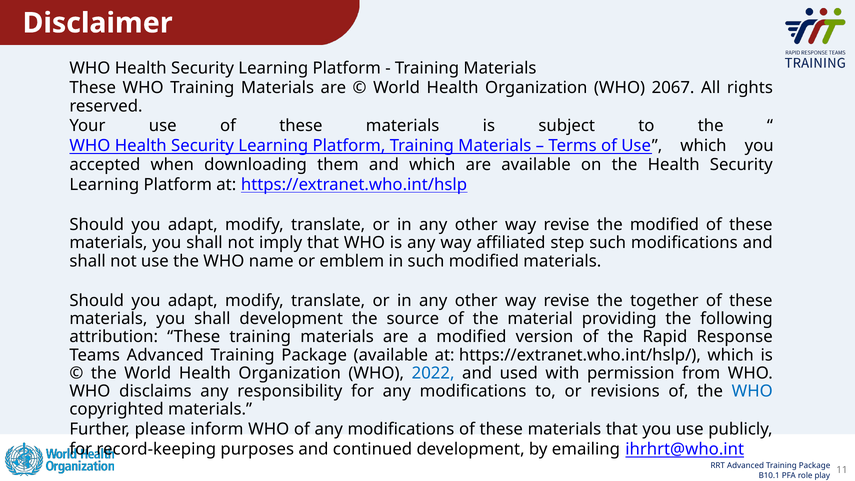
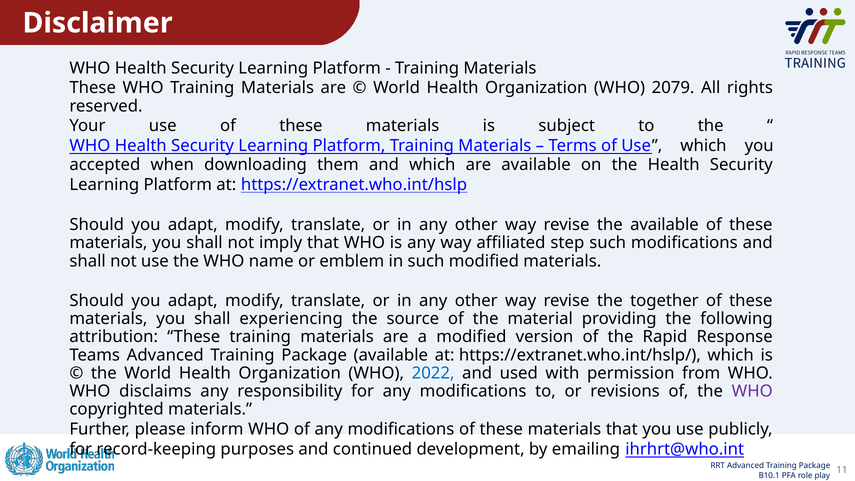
2067: 2067 -> 2079
the modified: modified -> available
shall development: development -> experiencing
WHO at (752, 391) colour: blue -> purple
